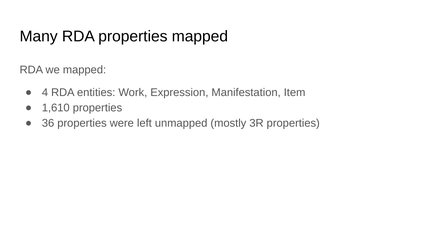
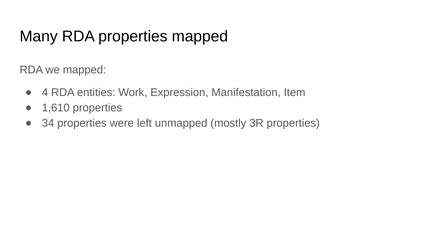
36: 36 -> 34
